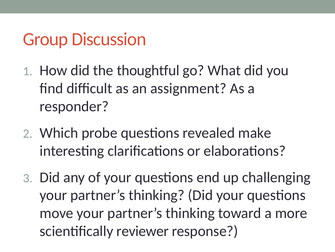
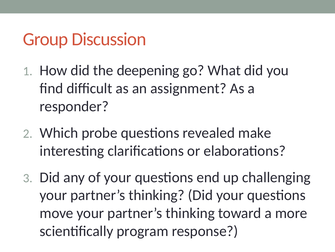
thoughtful: thoughtful -> deepening
reviewer: reviewer -> program
